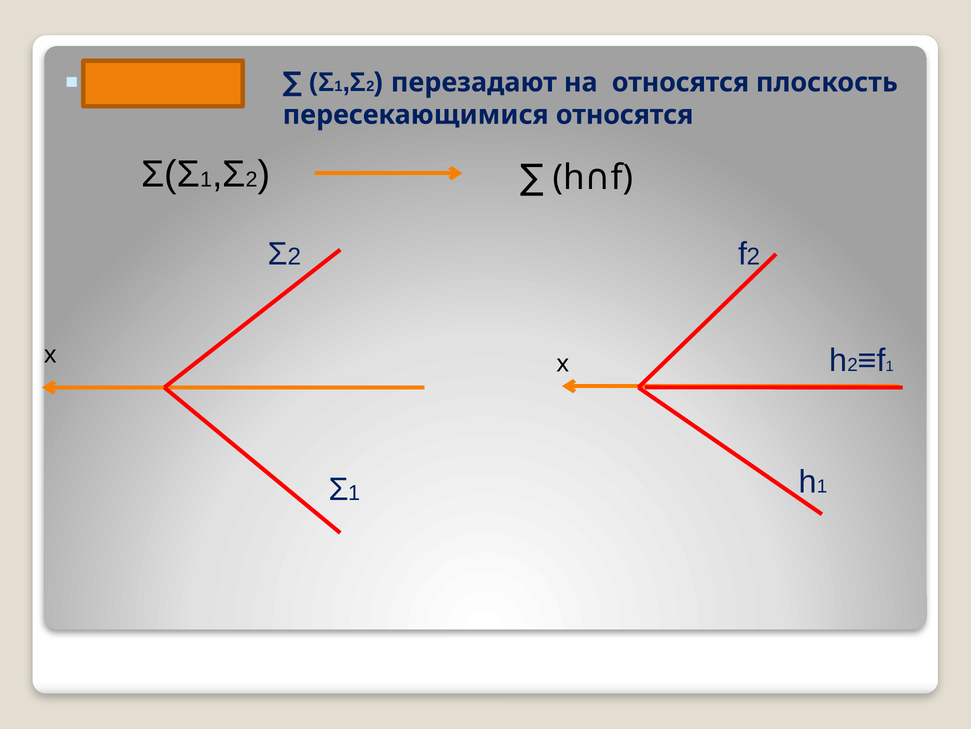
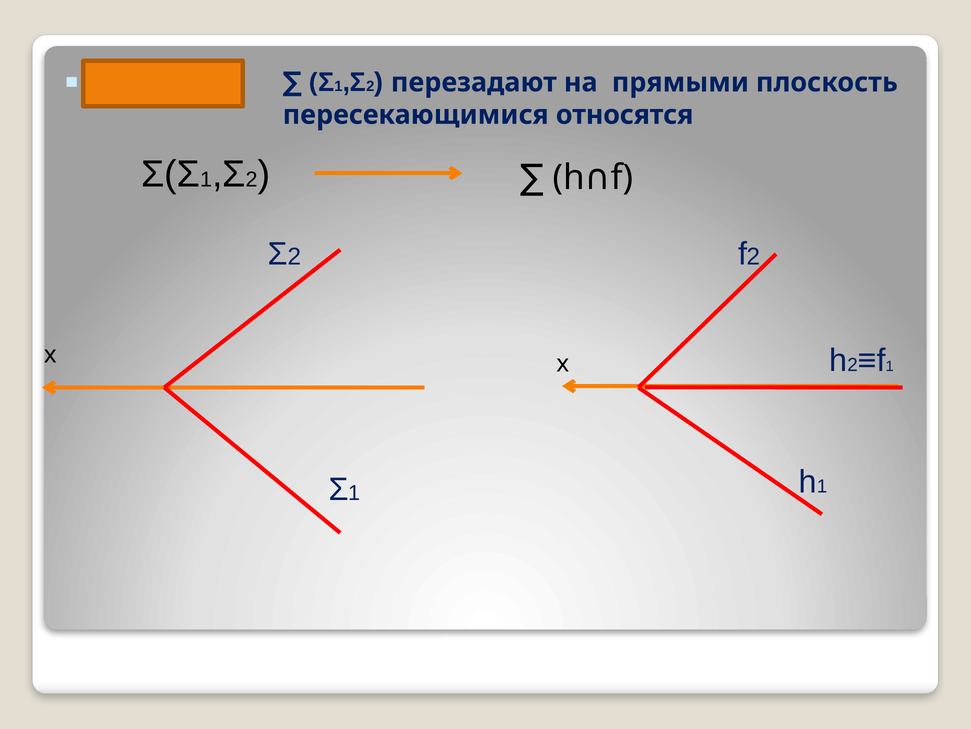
на относятся: относятся -> прямыми
